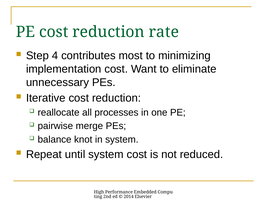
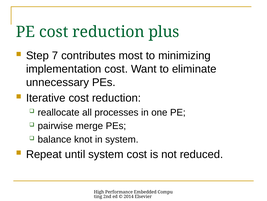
rate: rate -> plus
4: 4 -> 7
